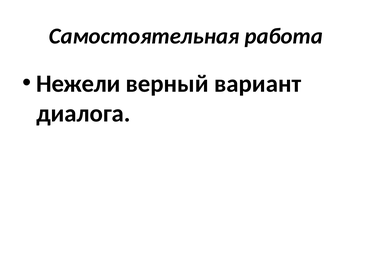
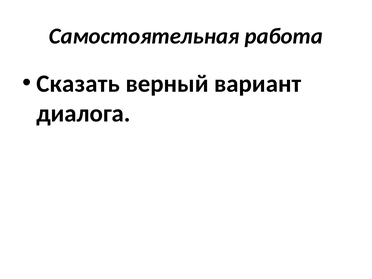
Нежели: Нежели -> Сказать
